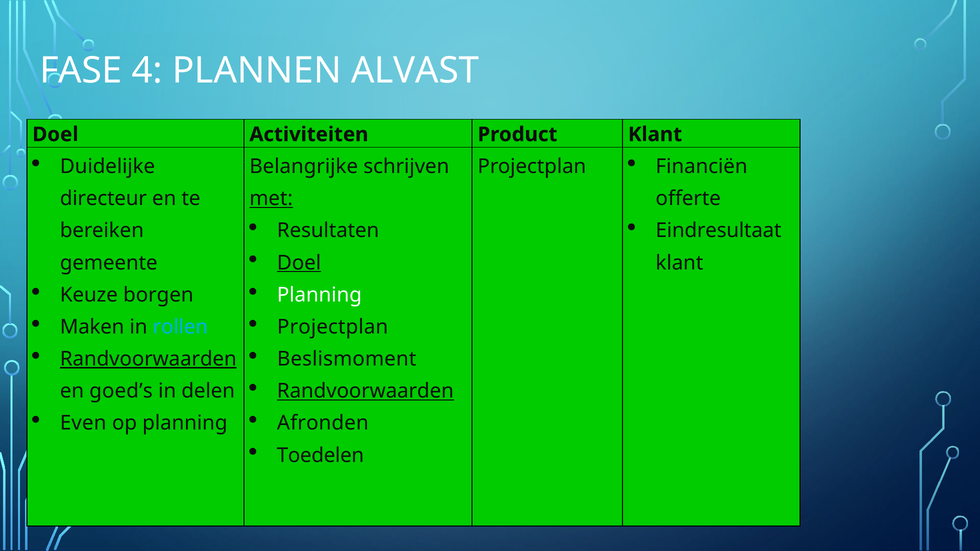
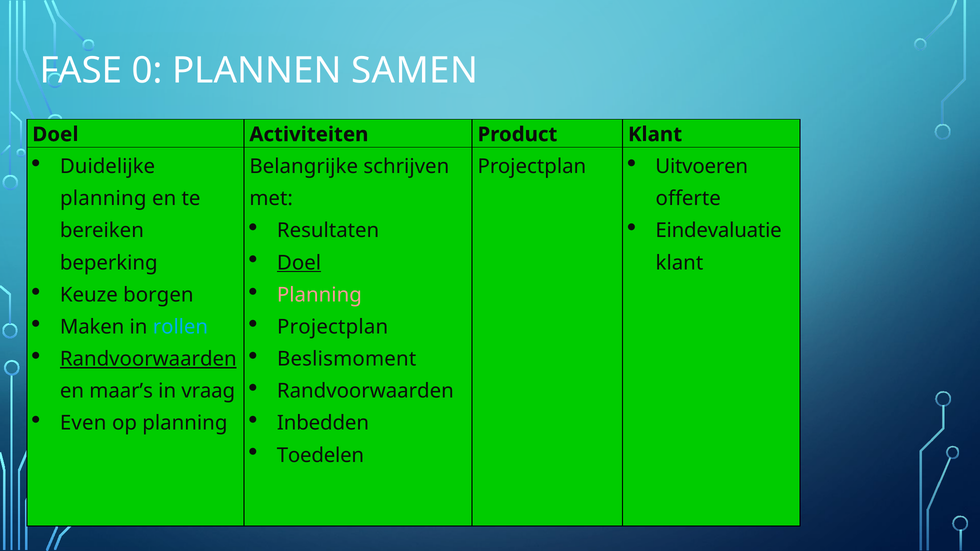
4: 4 -> 0
ALVAST: ALVAST -> SAMEN
Financiën: Financiën -> Uitvoeren
directeur at (103, 199): directeur -> planning
met underline: present -> none
Eindresultaat: Eindresultaat -> Eindevaluatie
gemeente: gemeente -> beperking
Planning at (319, 295) colour: white -> pink
Randvoorwaarden at (365, 391) underline: present -> none
goed’s: goed’s -> maar’s
delen: delen -> vraag
Afronden: Afronden -> Inbedden
